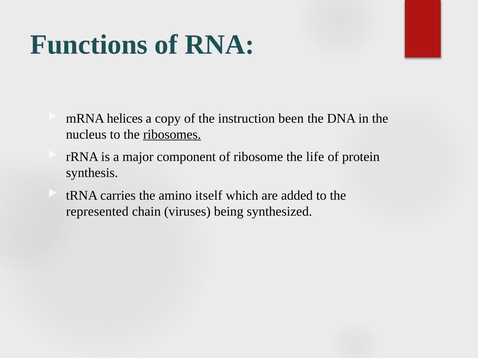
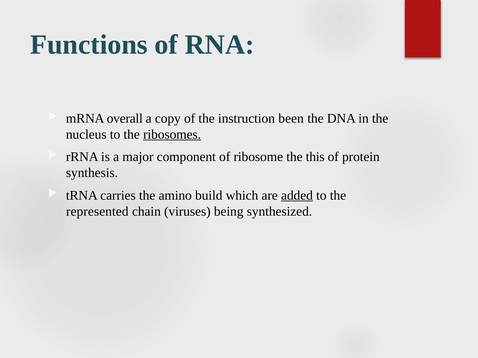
helices: helices -> overall
life: life -> this
itself: itself -> build
added underline: none -> present
